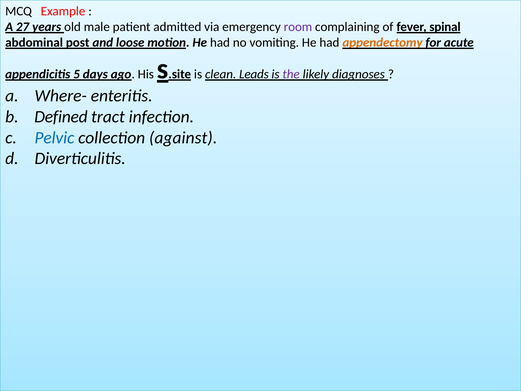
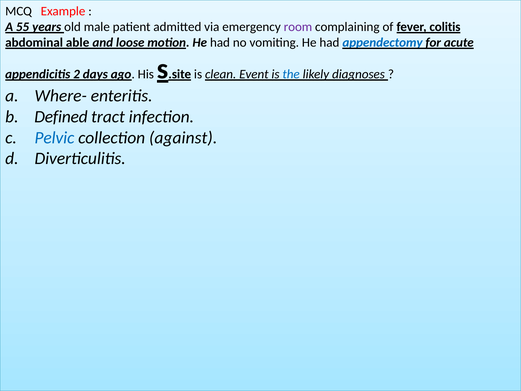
27: 27 -> 55
spinal: spinal -> colitis
post: post -> able
appendectomy colour: orange -> blue
5: 5 -> 2
Leads: Leads -> Event
the colour: purple -> blue
